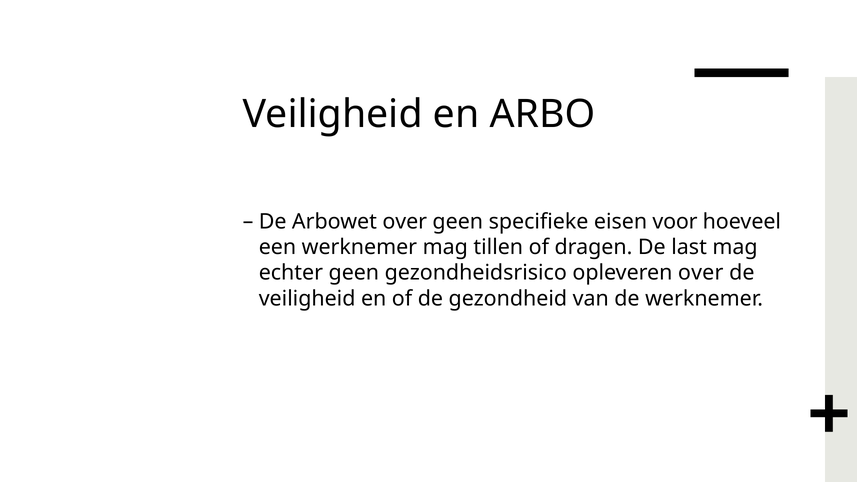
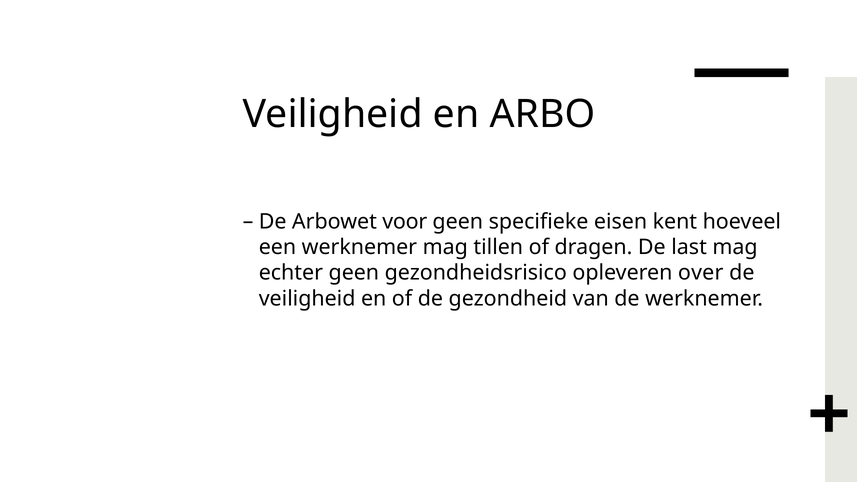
Arbowet over: over -> voor
voor: voor -> kent
